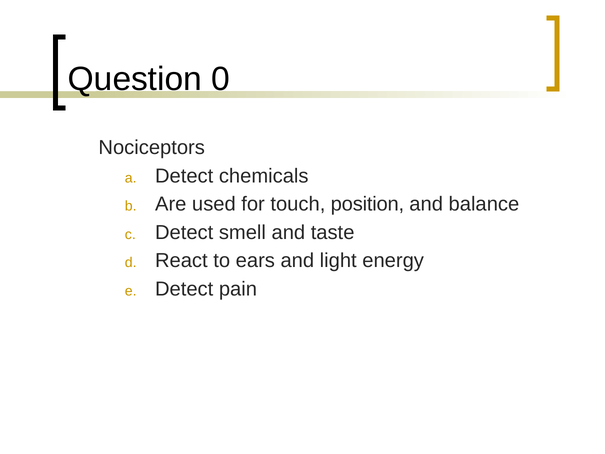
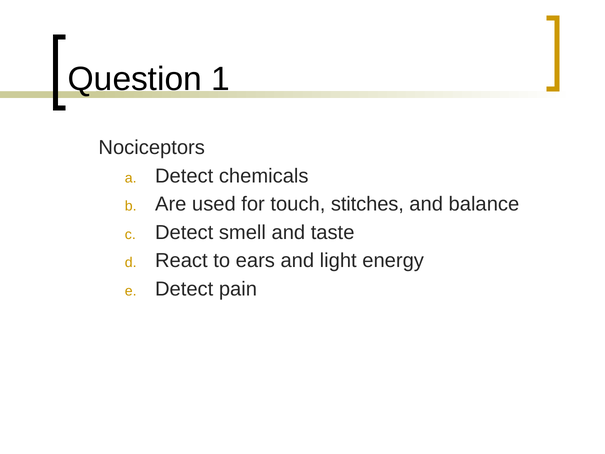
0: 0 -> 1
position: position -> stitches
